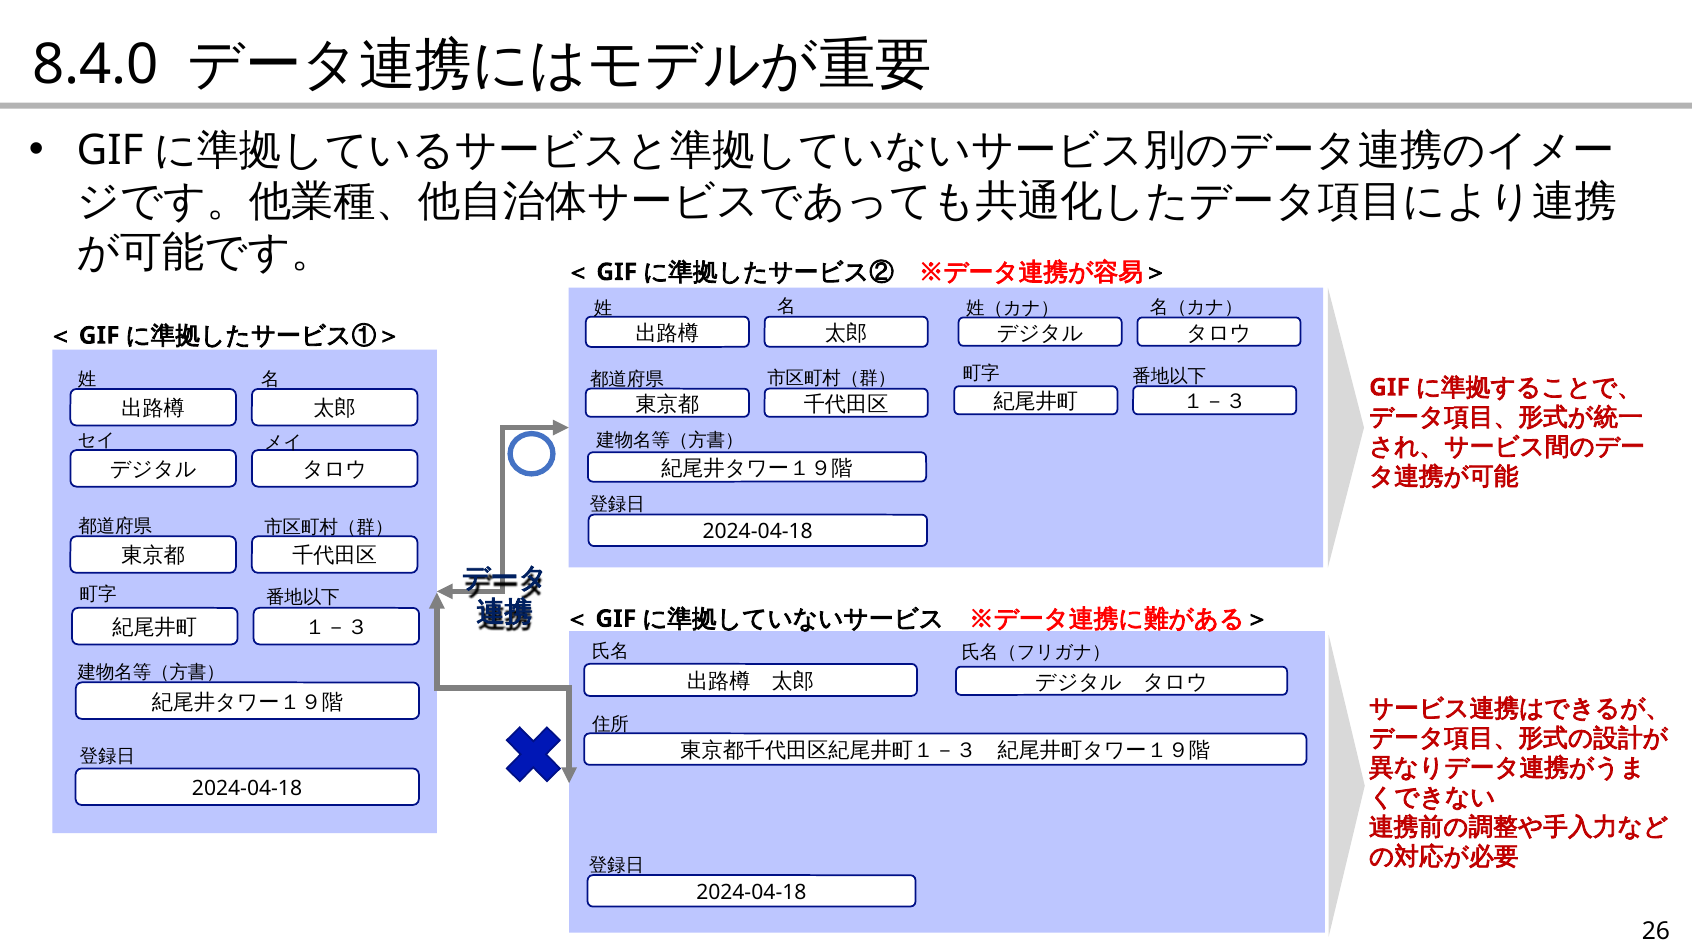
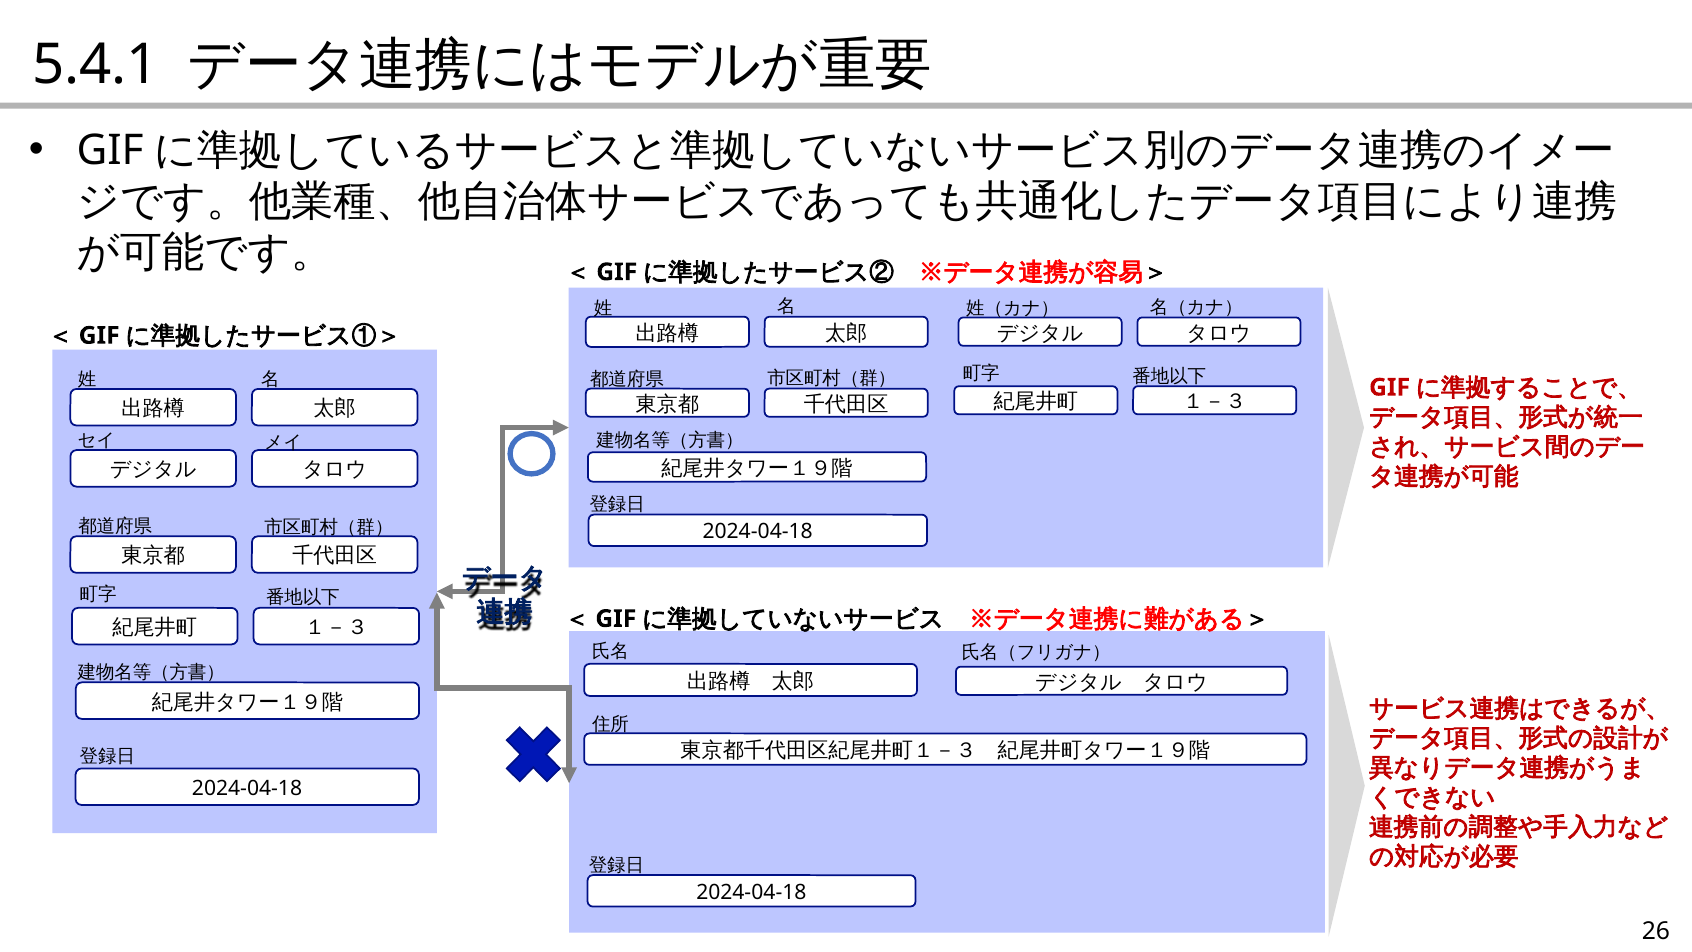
8.4.0: 8.4.0 -> 5.4.1
